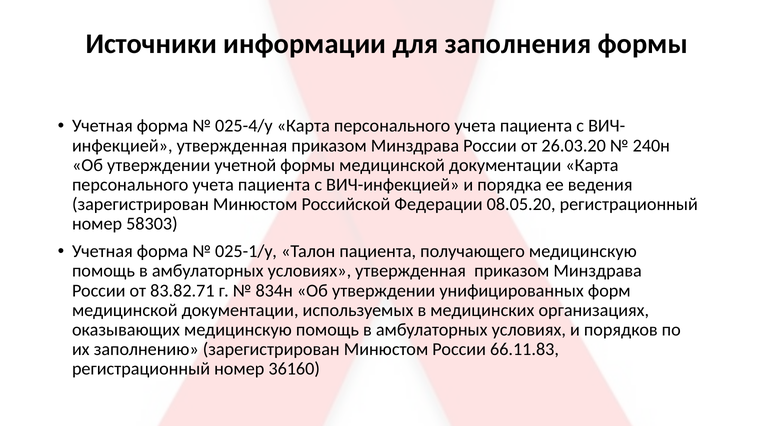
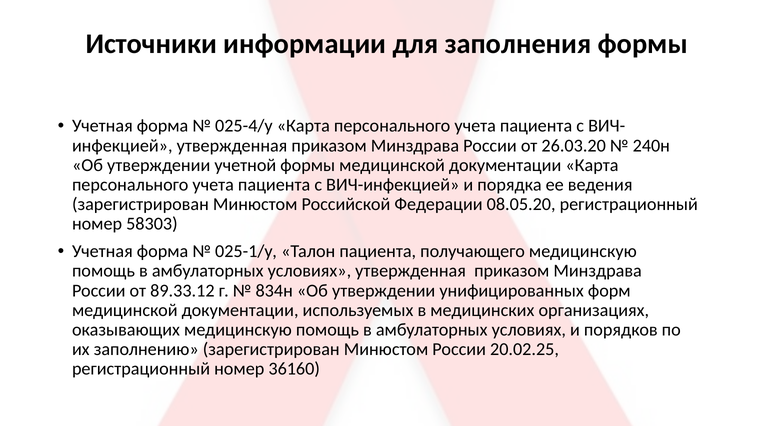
83.82.71: 83.82.71 -> 89.33.12
66.11.83: 66.11.83 -> 20.02.25
